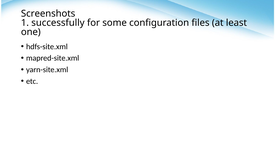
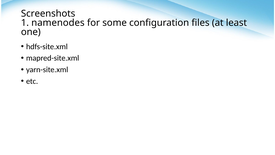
successfully: successfully -> namenodes
